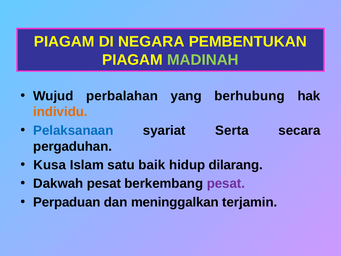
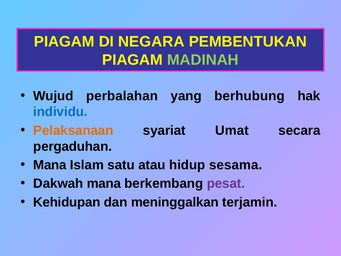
individu colour: orange -> blue
Pelaksanaan colour: blue -> orange
Serta: Serta -> Umat
Kusa at (50, 165): Kusa -> Mana
baik: baik -> atau
dilarang: dilarang -> sesama
Dakwah pesat: pesat -> mana
Perpaduan: Perpaduan -> Kehidupan
